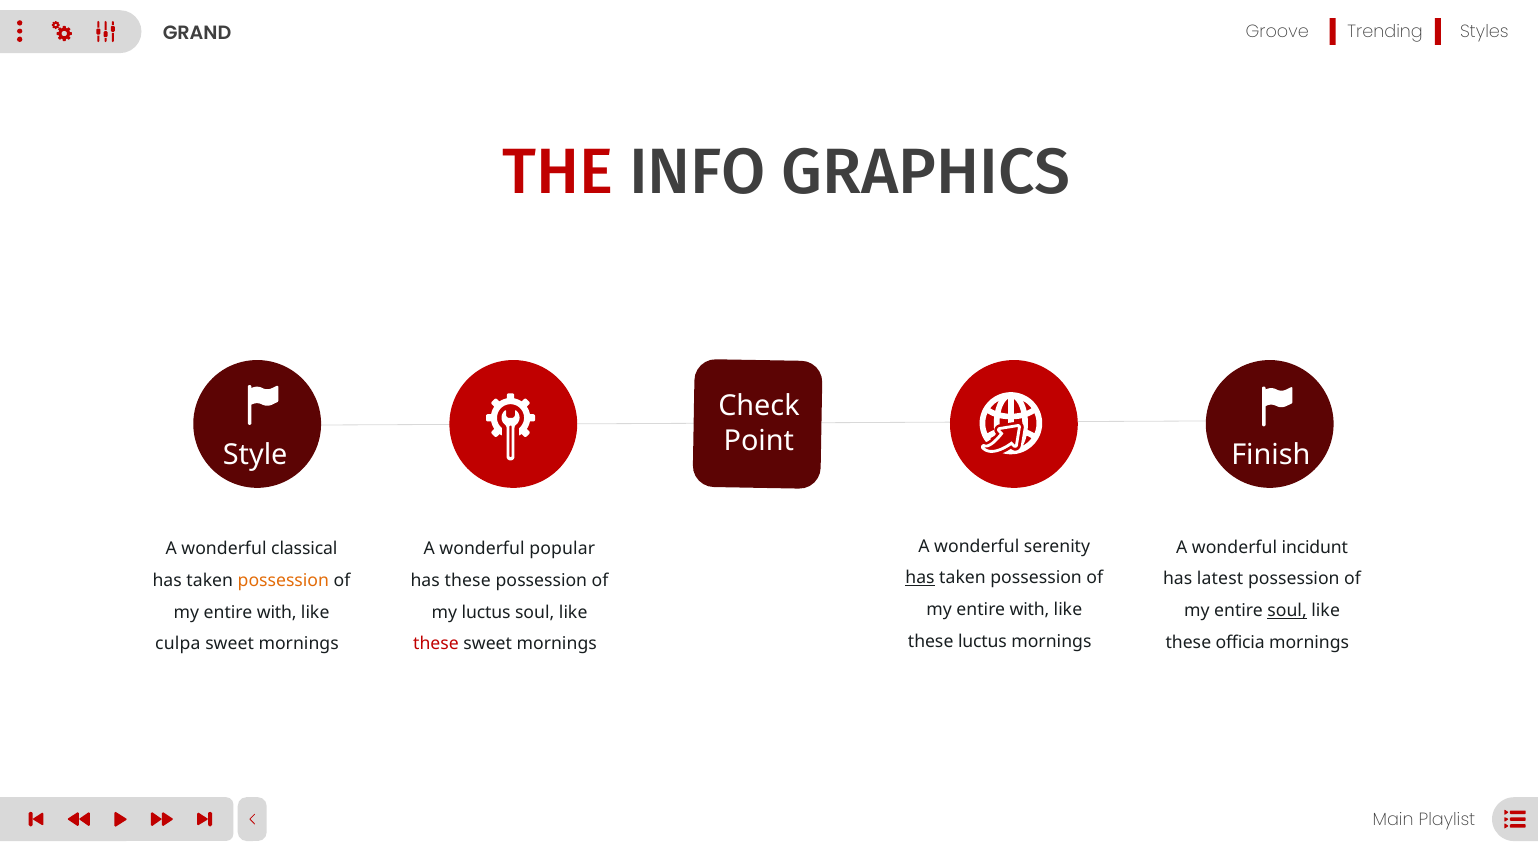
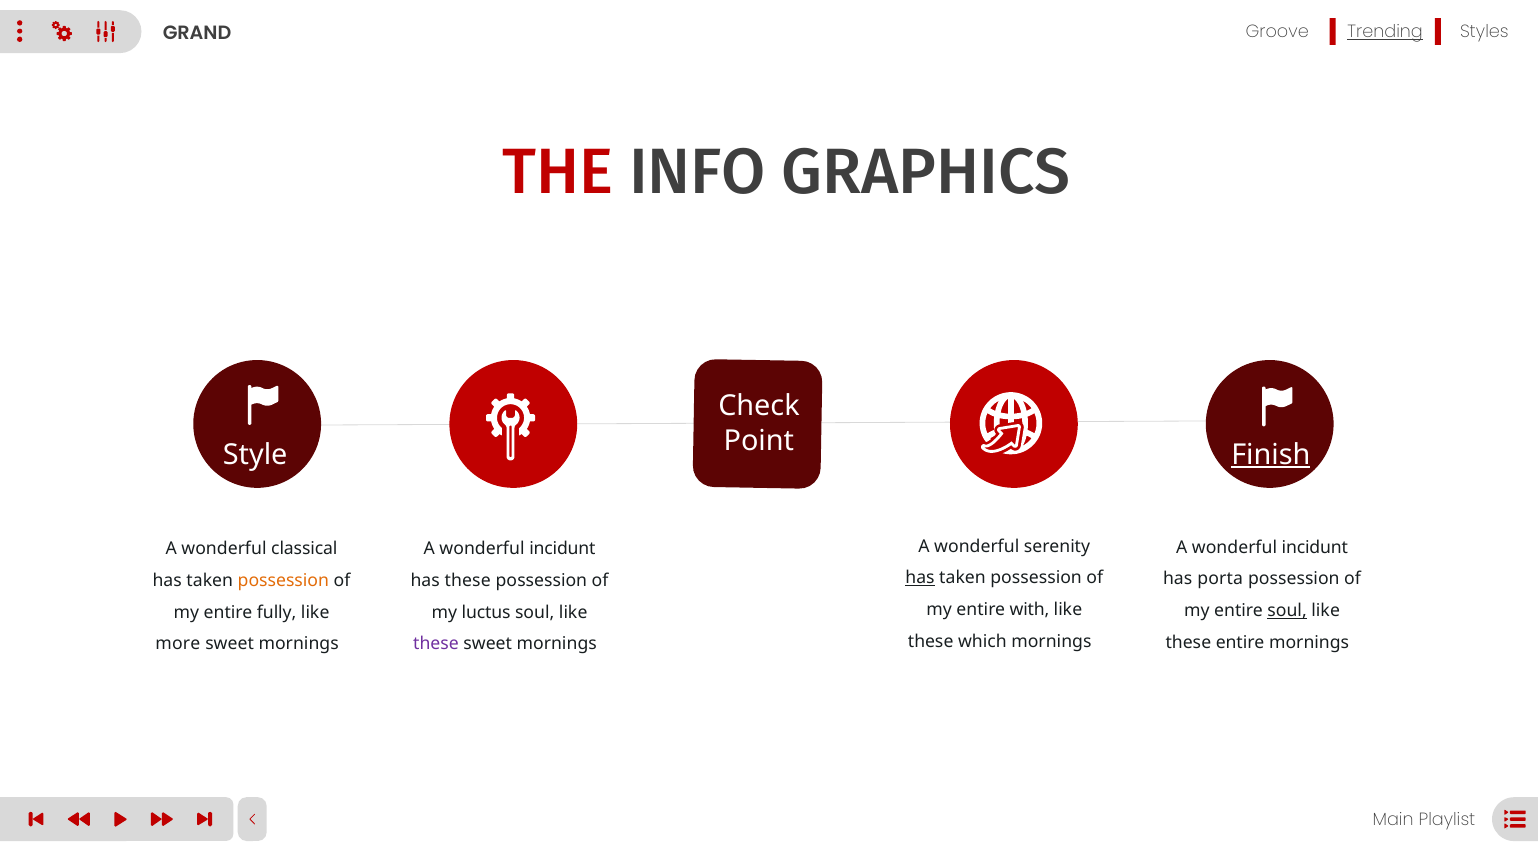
Trending underline: none -> present
Finish underline: none -> present
popular at (562, 549): popular -> incidunt
latest: latest -> porta
with at (277, 612): with -> fully
these luctus: luctus -> which
these officia: officia -> entire
culpa: culpa -> more
these at (436, 644) colour: red -> purple
